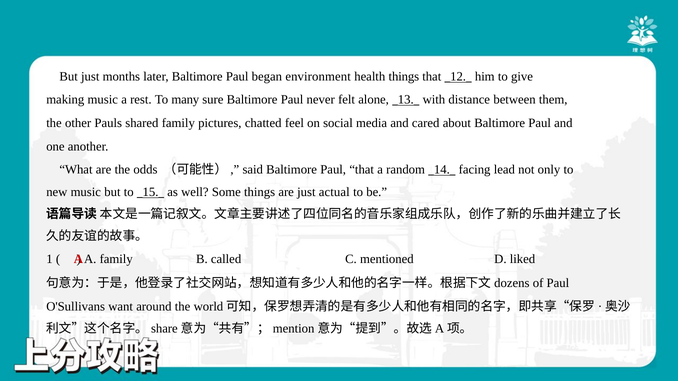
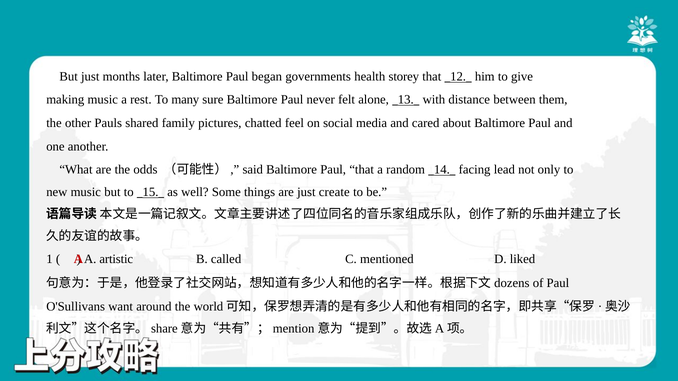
environment: environment -> governments
health things: things -> storey
actual: actual -> create
A family: family -> artistic
